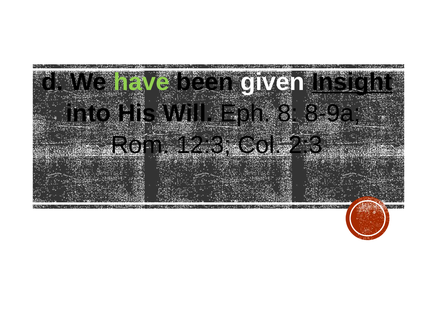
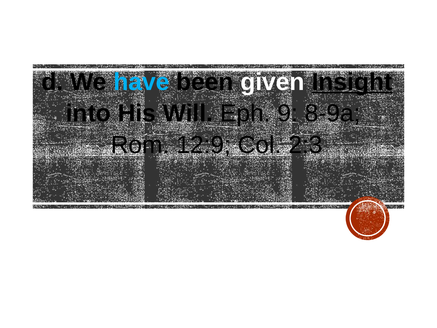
have colour: light green -> light blue
8: 8 -> 9
12:3: 12:3 -> 12:9
